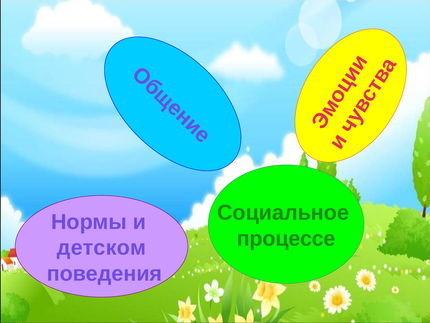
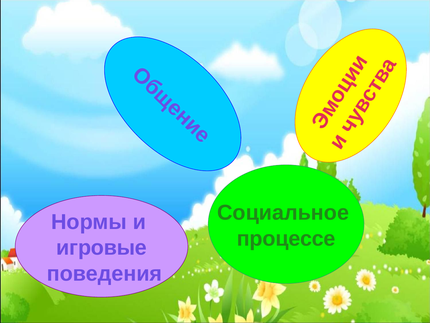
детском: детском -> игровые
